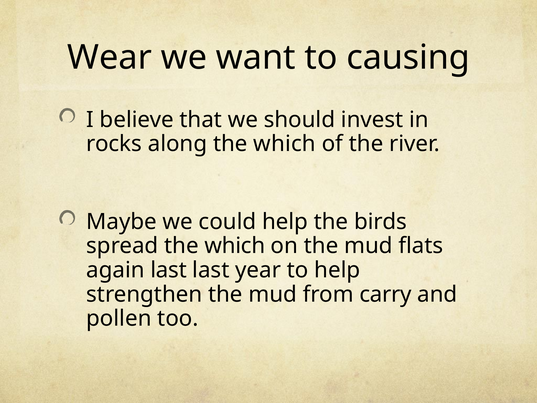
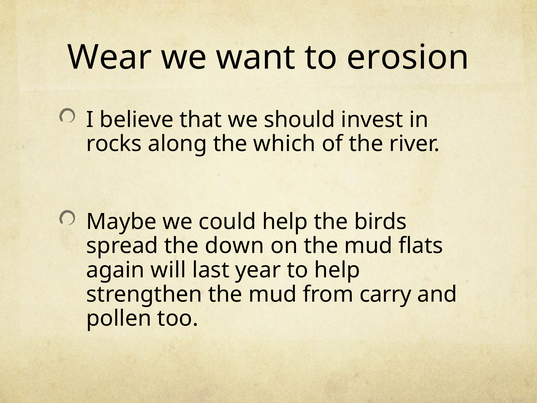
causing: causing -> erosion
spread the which: which -> down
again last: last -> will
